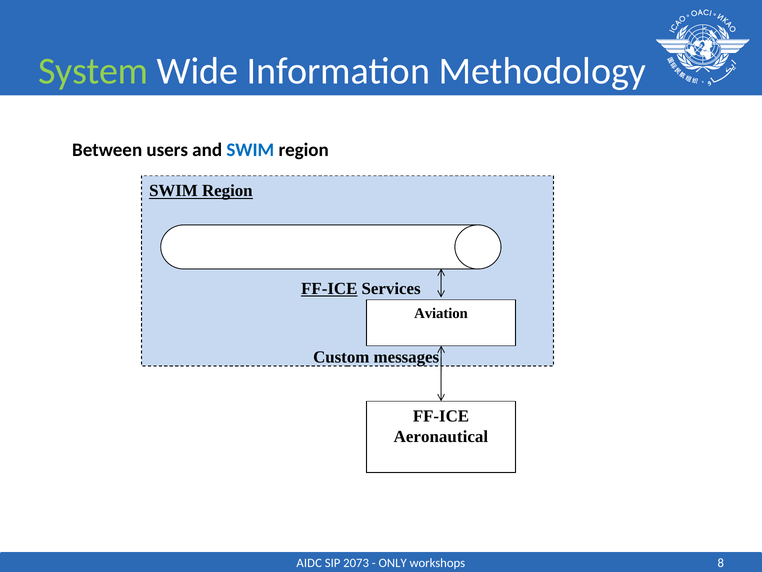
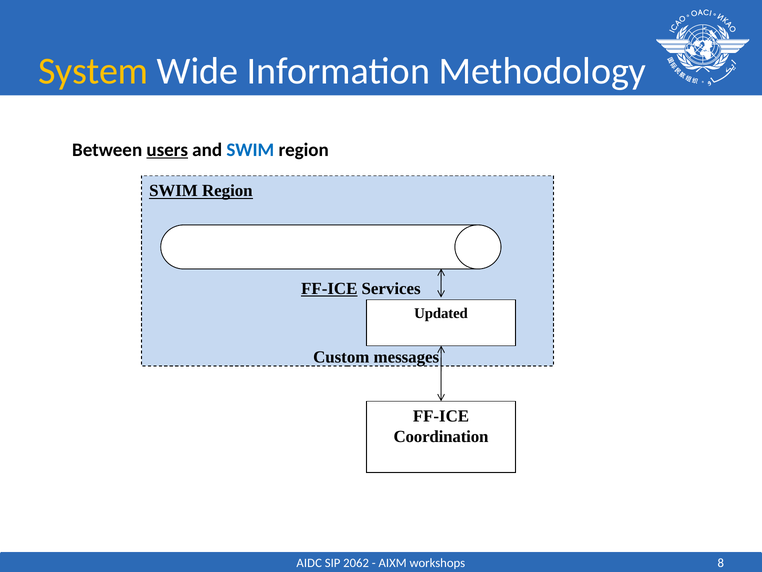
System colour: light green -> yellow
users underline: none -> present
Aviation: Aviation -> Updated
Aeronautical: Aeronautical -> Coordination
2073: 2073 -> 2062
ONLY: ONLY -> AIXM
